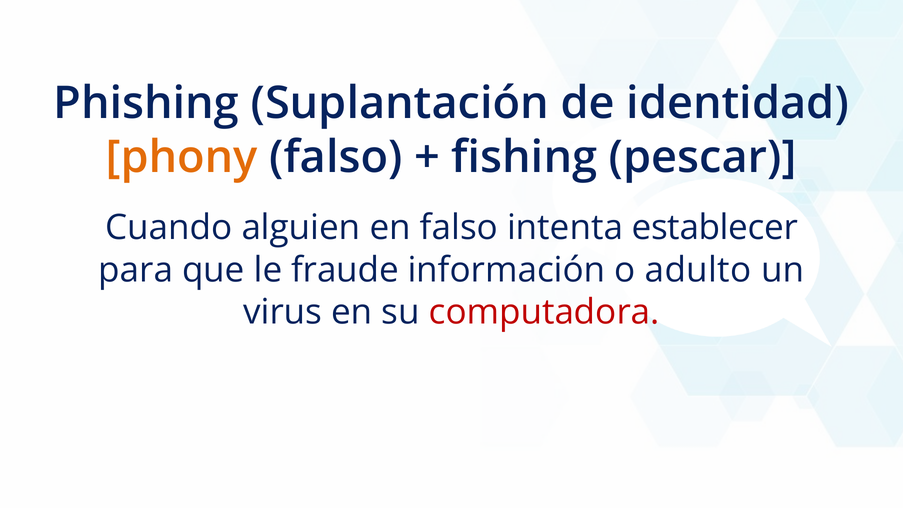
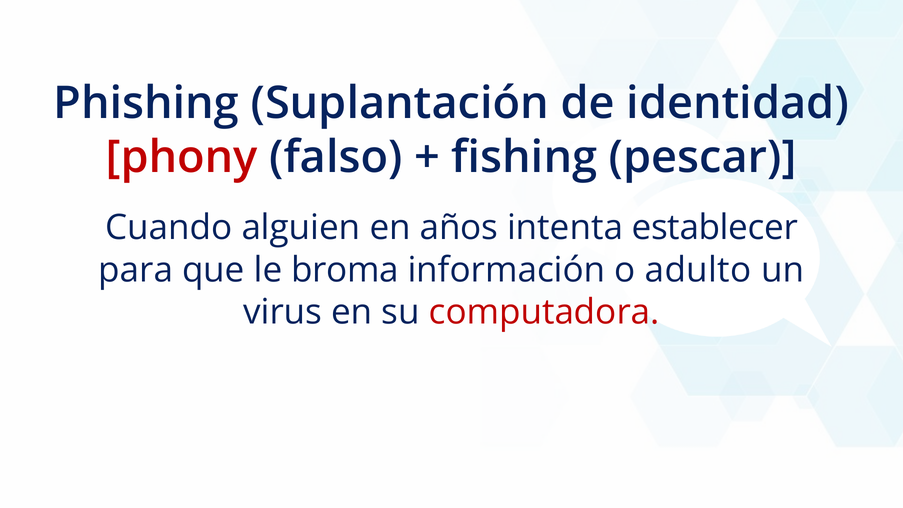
phony colour: orange -> red
en falso: falso -> años
fraude: fraude -> broma
